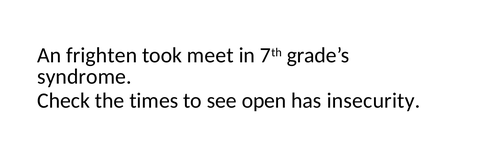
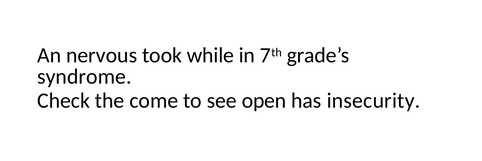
frighten: frighten -> nervous
meet: meet -> while
times: times -> come
